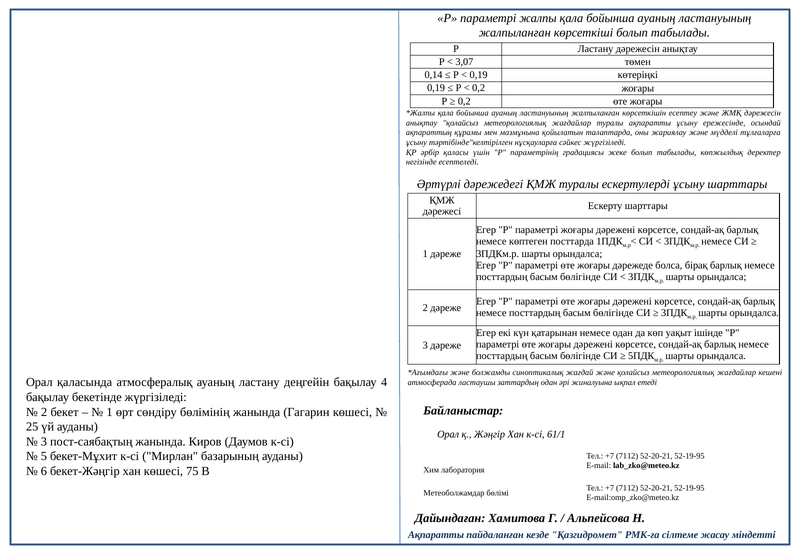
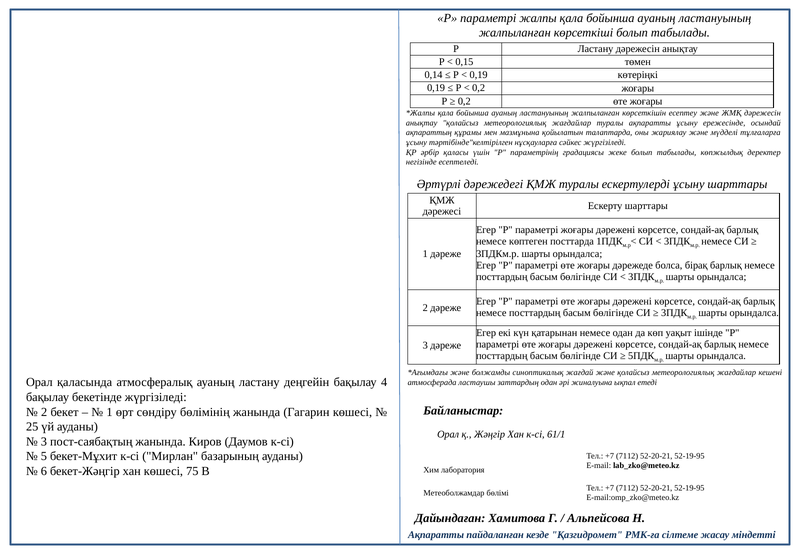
3,07: 3,07 -> 0,15
